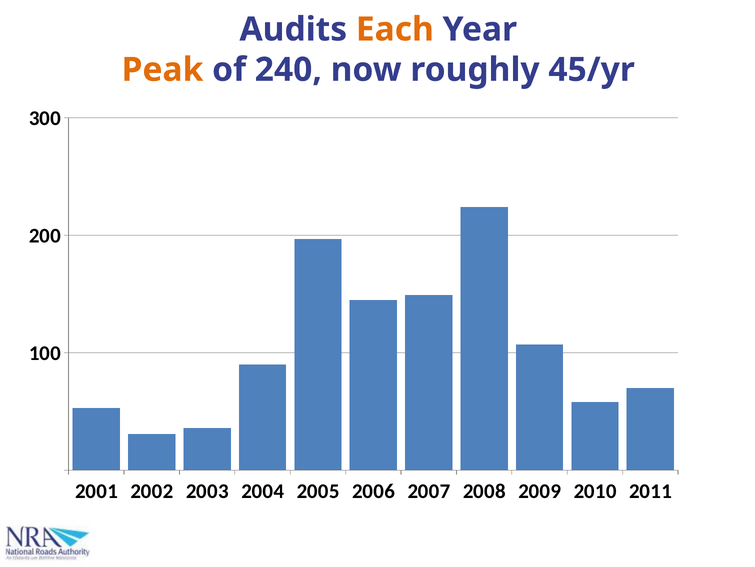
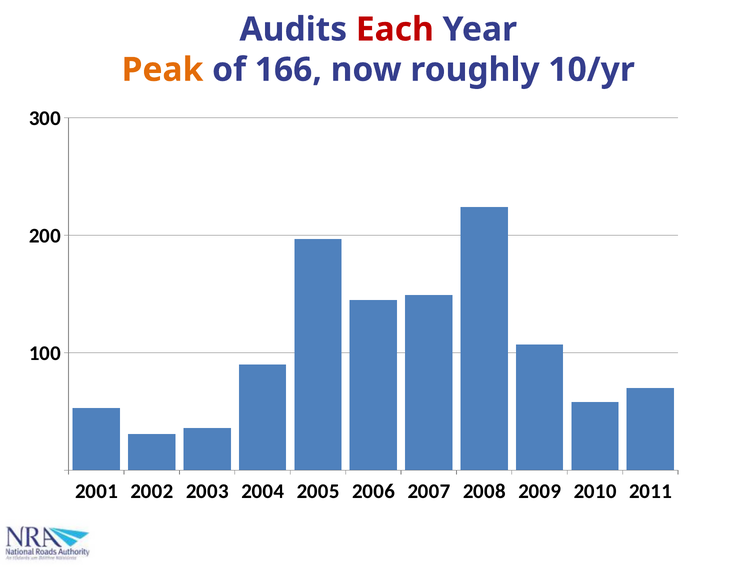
Each colour: orange -> red
240: 240 -> 166
45/yr: 45/yr -> 10/yr
